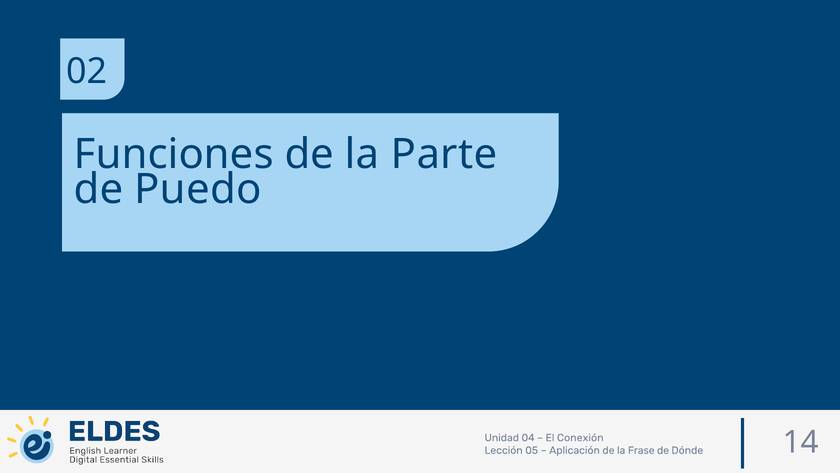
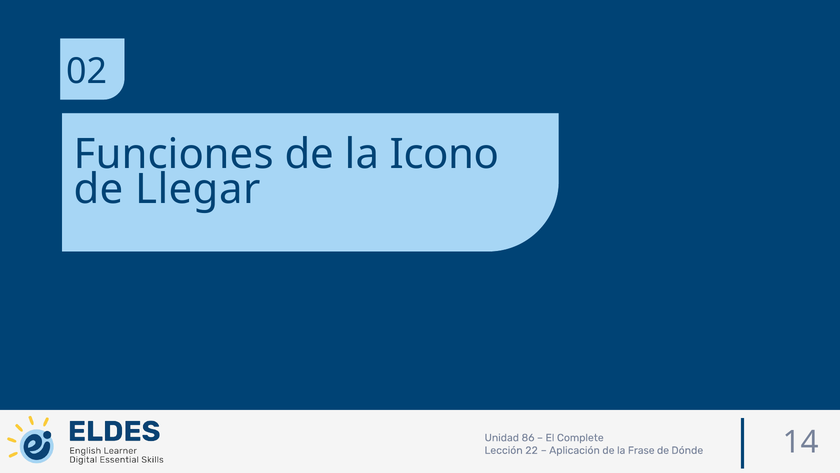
Parte: Parte -> Icono
Puedo: Puedo -> Llegar
04: 04 -> 86
Conexión: Conexión -> Complete
05: 05 -> 22
